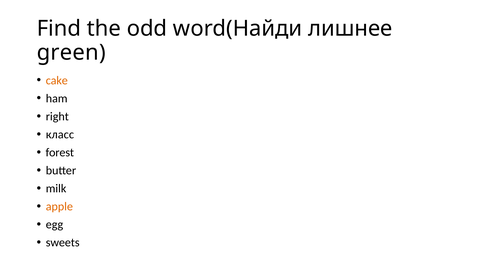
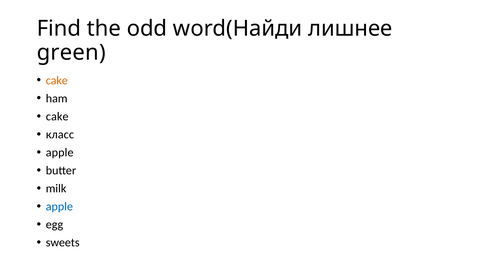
right at (57, 116): right -> cake
forest at (60, 153): forest -> apple
apple at (59, 207) colour: orange -> blue
